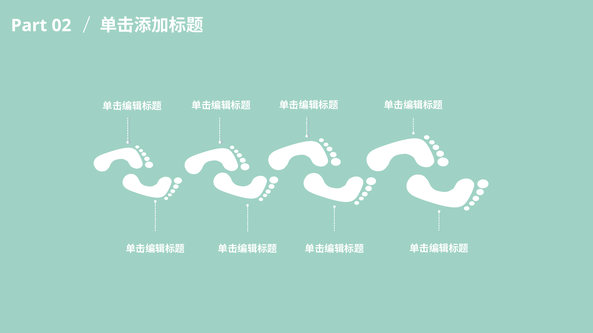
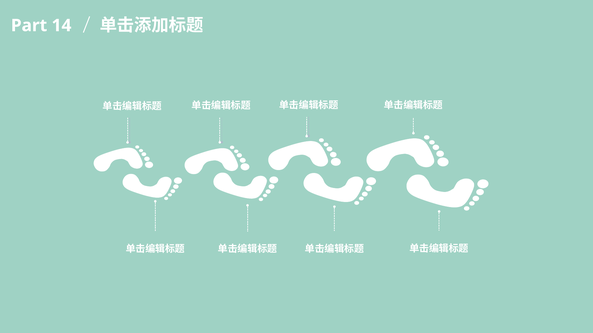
02: 02 -> 14
